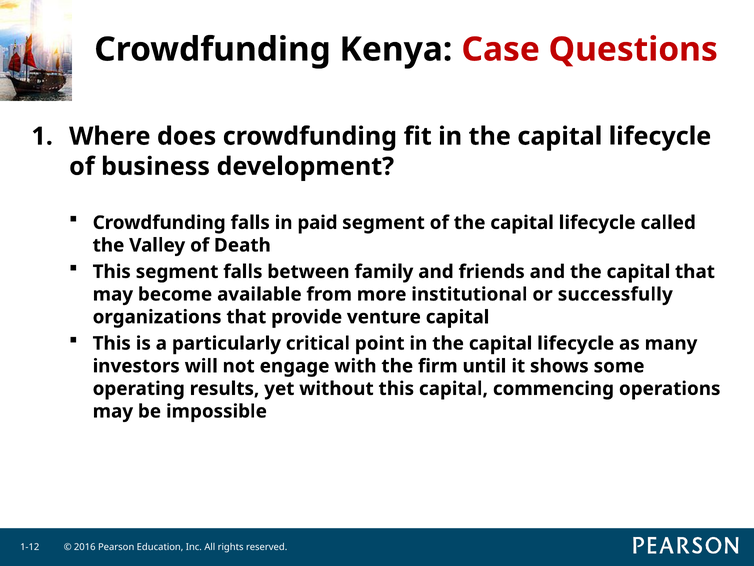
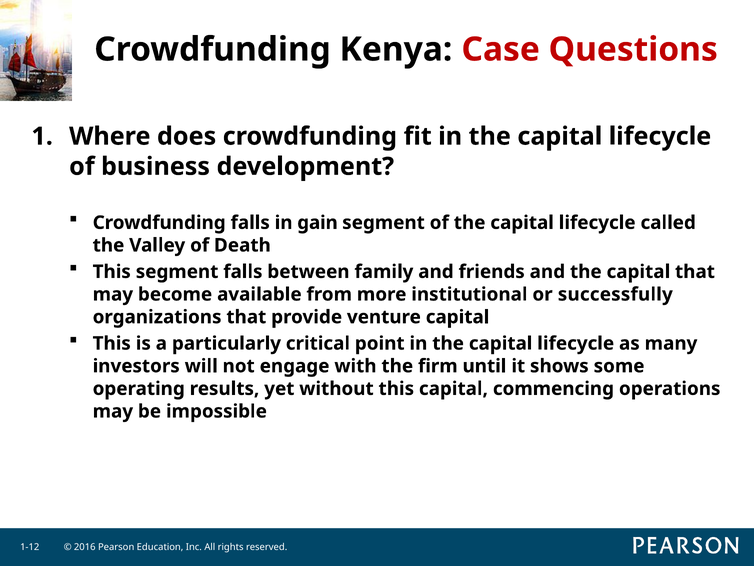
paid: paid -> gain
